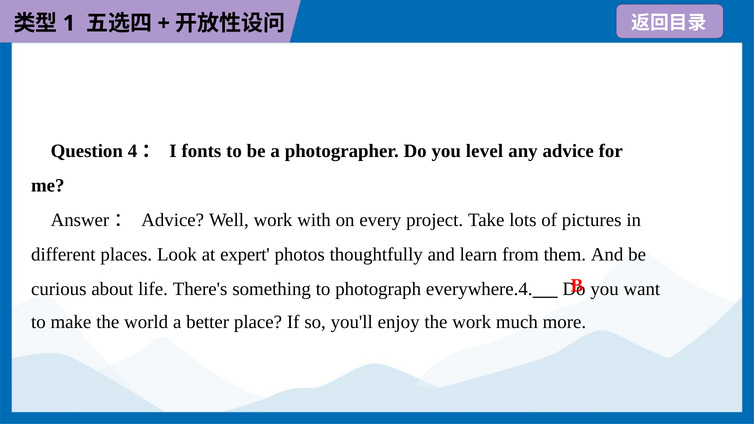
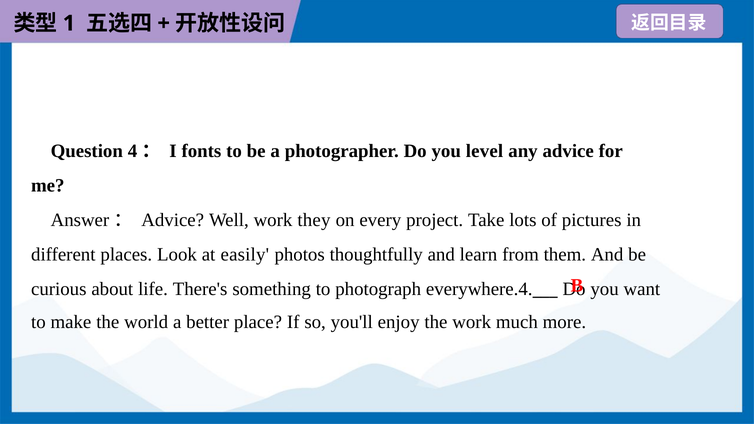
with: with -> they
expert: expert -> easily
